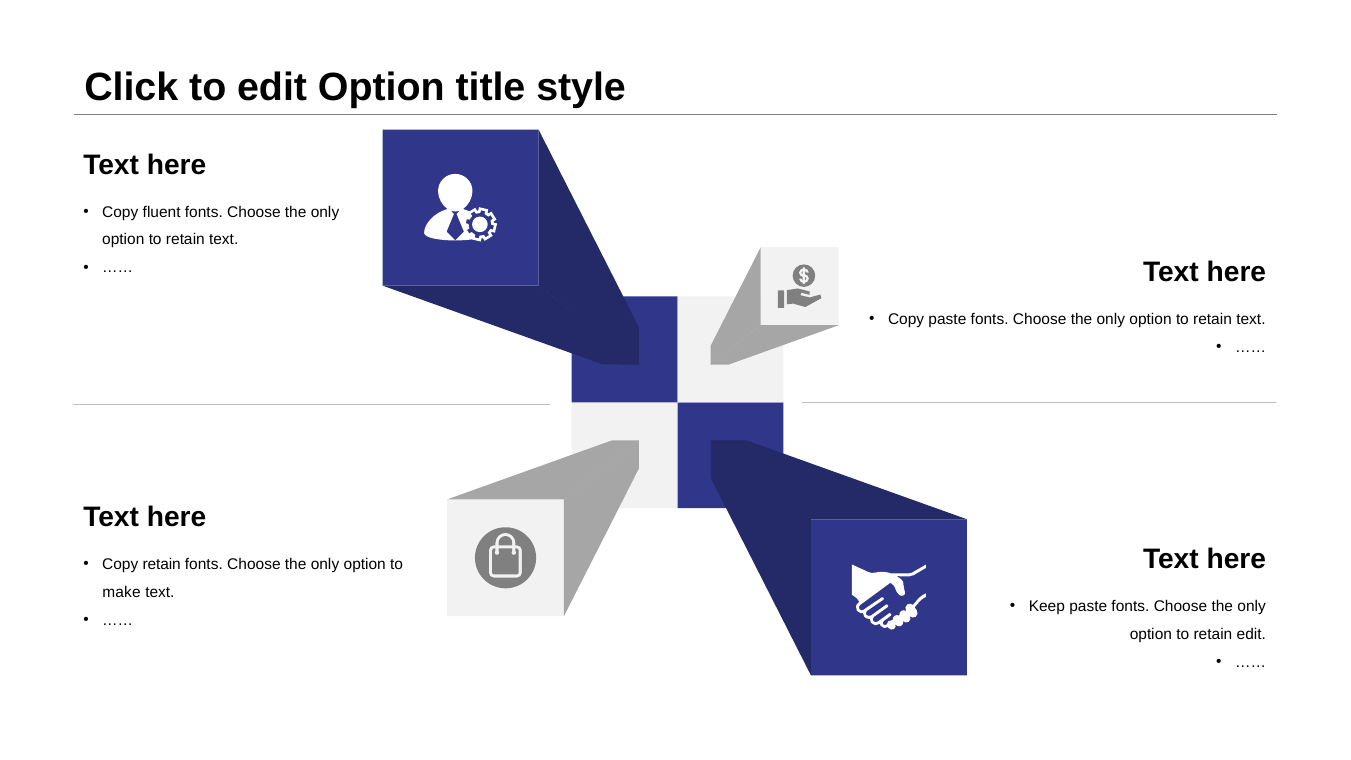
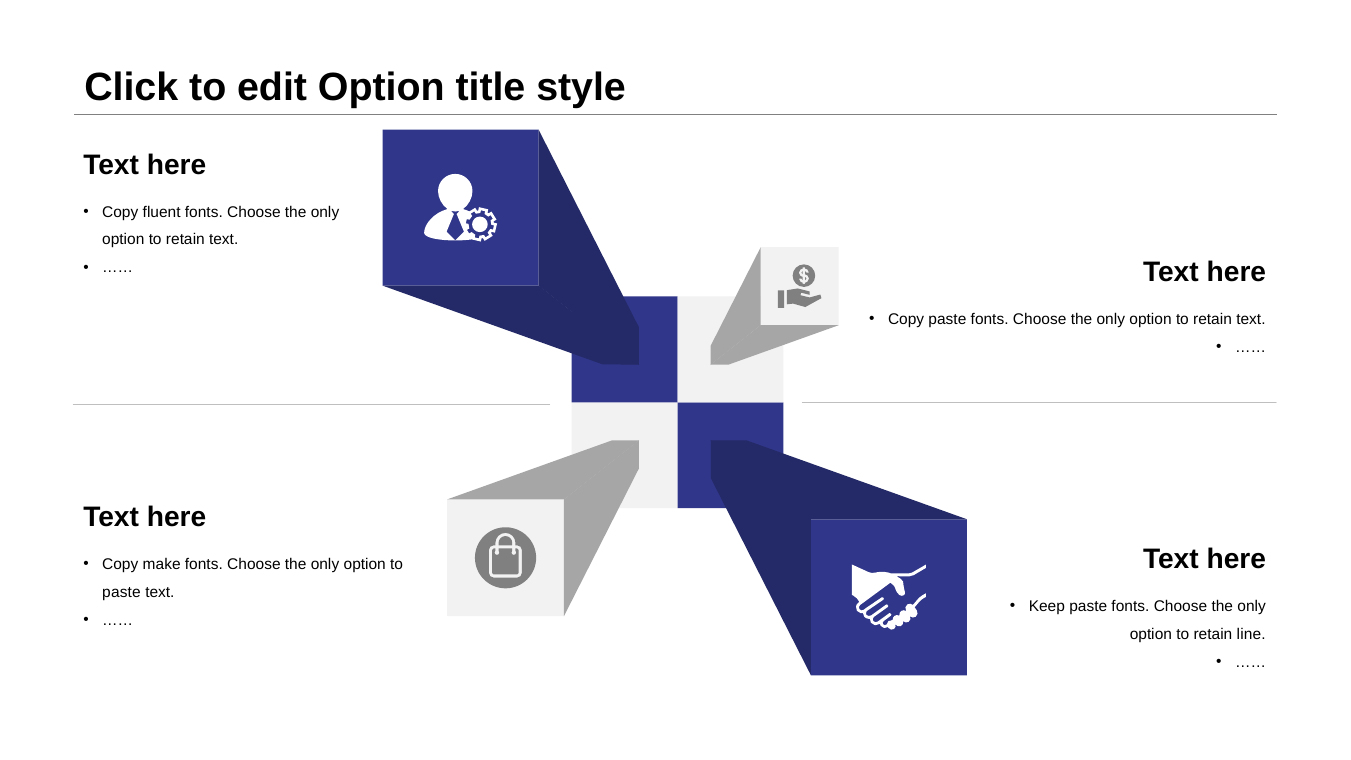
Copy retain: retain -> make
make at (121, 593): make -> paste
retain edit: edit -> line
